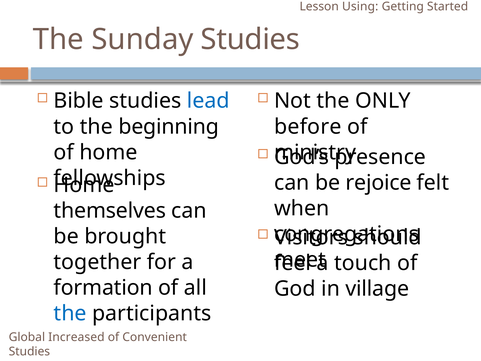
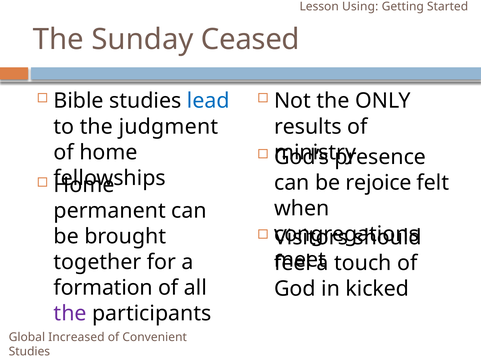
Sunday Studies: Studies -> Ceased
beginning: beginning -> judgment
before: before -> results
themselves: themselves -> permanent
village: village -> kicked
the at (70, 313) colour: blue -> purple
